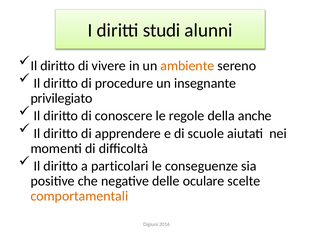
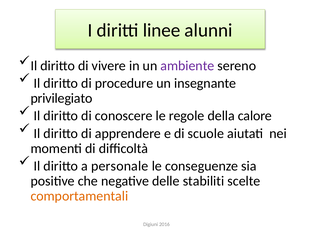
studi: studi -> linee
ambiente colour: orange -> purple
anche: anche -> calore
particolari: particolari -> personale
oculare: oculare -> stabiliti
